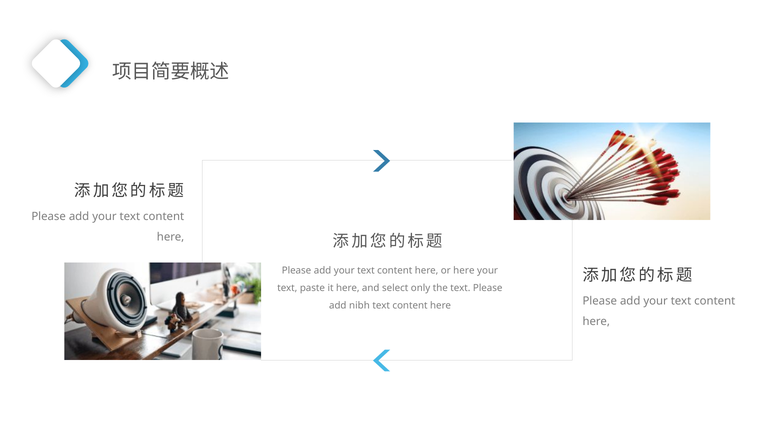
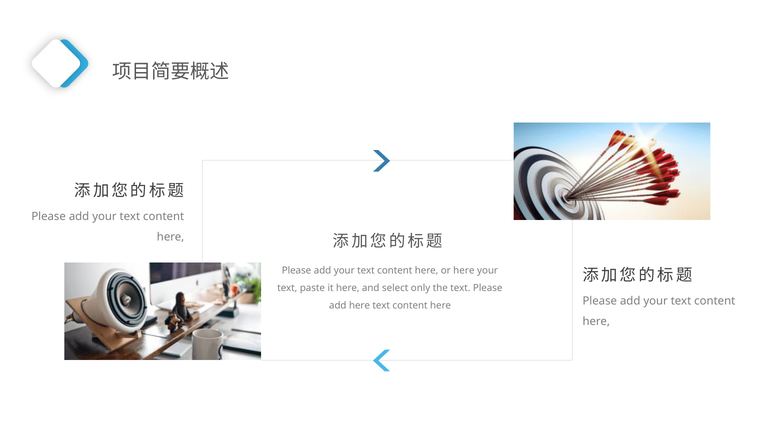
add nibh: nibh -> here
